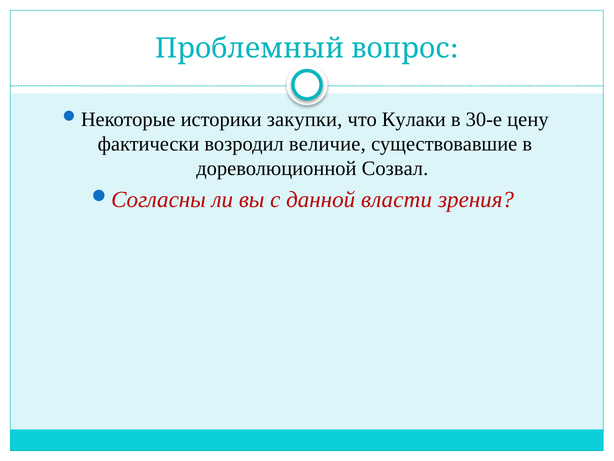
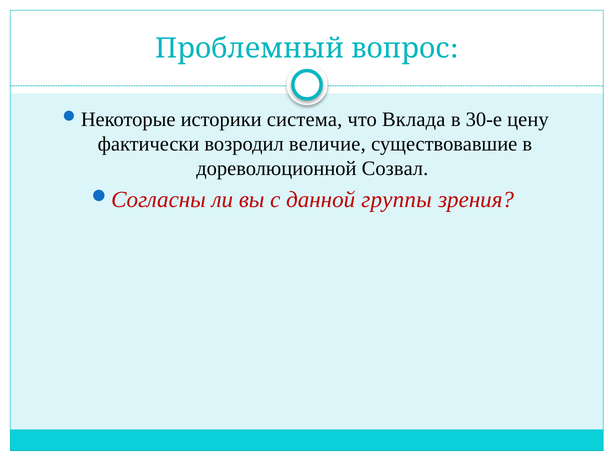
закупки: закупки -> система
Кулаки: Кулаки -> Вклада
власти: власти -> группы
